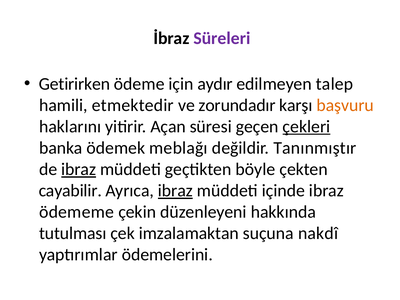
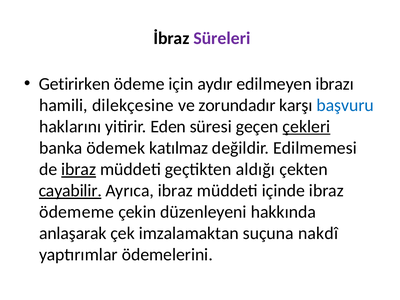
talep: talep -> ibrazı
etmektedir: etmektedir -> dilekçesine
başvuru colour: orange -> blue
Açan: Açan -> Eden
meblağı: meblağı -> katılmaz
Tanınmıştır: Tanınmıştır -> Edilmemesi
böyle: böyle -> aldığı
cayabilir underline: none -> present
ibraz at (175, 191) underline: present -> none
tutulması: tutulması -> anlaşarak
